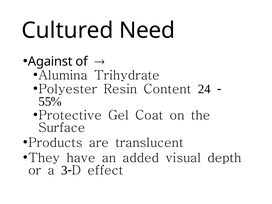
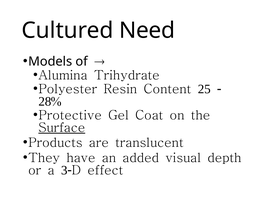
Against: Against -> Models
24: 24 -> 25
55%: 55% -> 28%
Surface underline: none -> present
